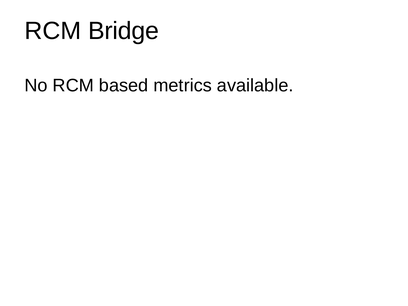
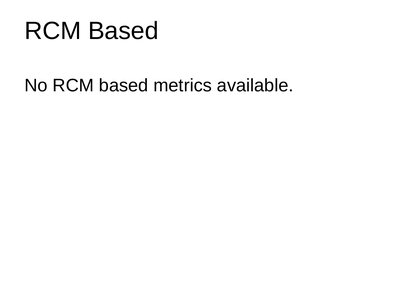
Bridge at (123, 31): Bridge -> Based
